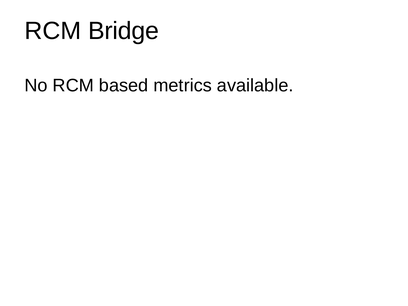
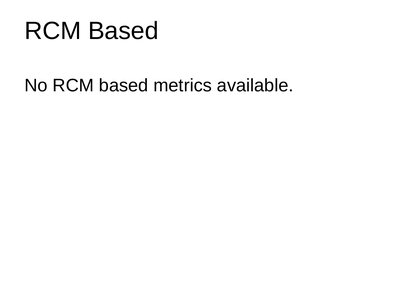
Bridge at (123, 31): Bridge -> Based
